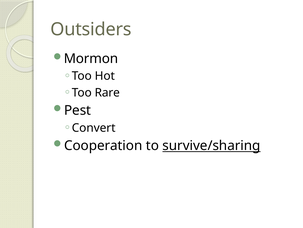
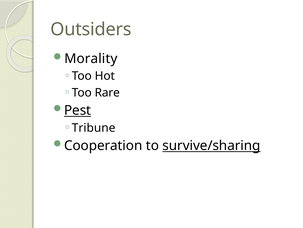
Mormon: Mormon -> Morality
Pest underline: none -> present
Convert: Convert -> Tribune
